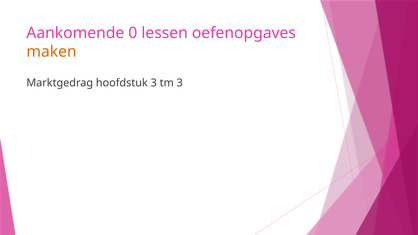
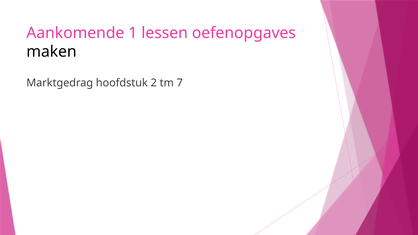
0: 0 -> 1
maken colour: orange -> black
hoofdstuk 3: 3 -> 2
tm 3: 3 -> 7
